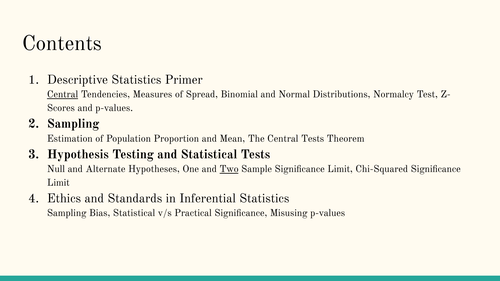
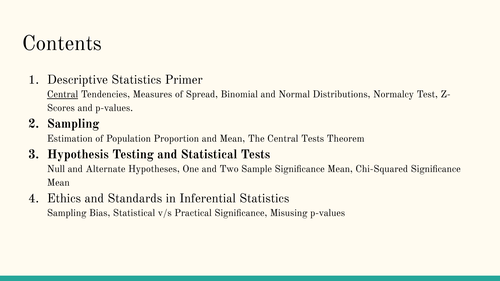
Two underline: present -> none
Sample Significance Limit: Limit -> Mean
Limit at (58, 183): Limit -> Mean
